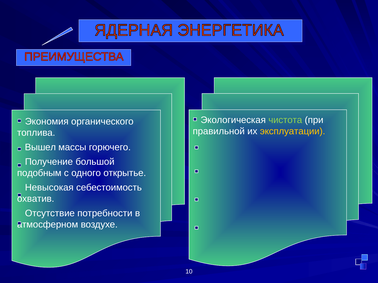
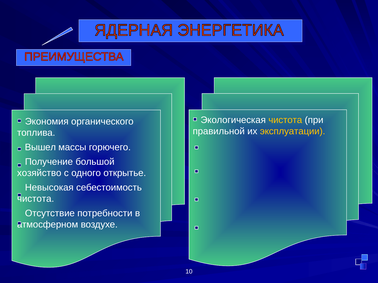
чистота at (285, 120) colour: light green -> yellow
подобным: подобным -> хозяйство
охватив at (36, 199): охватив -> чистота
